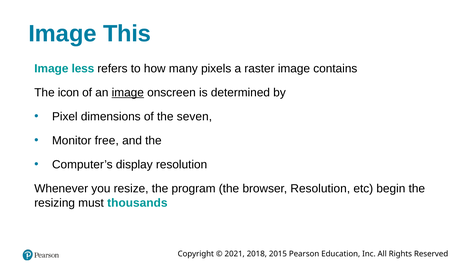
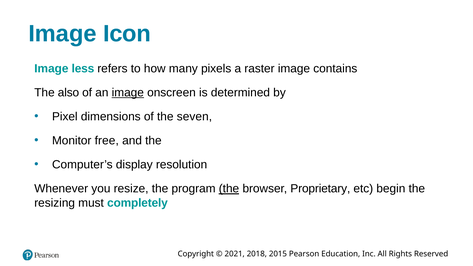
This: This -> Icon
icon: icon -> also
the at (229, 189) underline: none -> present
browser Resolution: Resolution -> Proprietary
thousands: thousands -> completely
